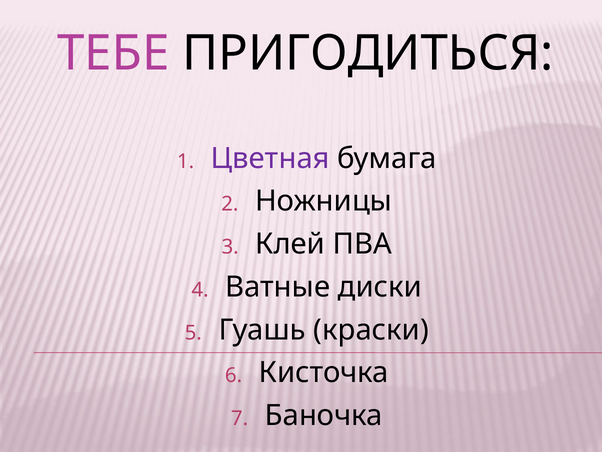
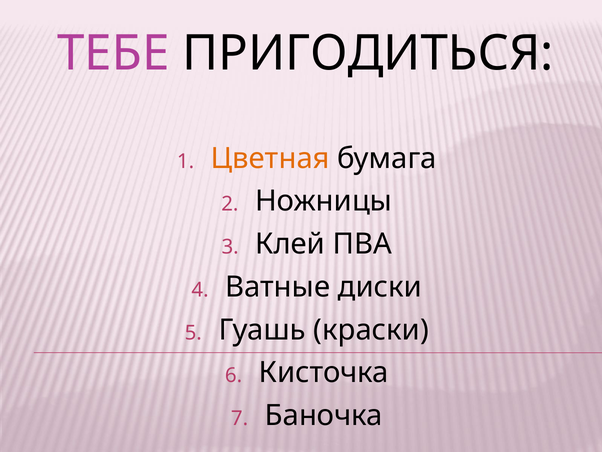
Цветная colour: purple -> orange
